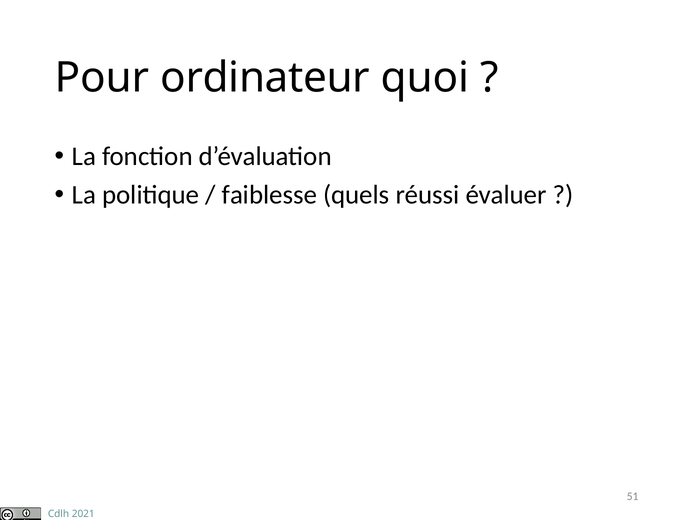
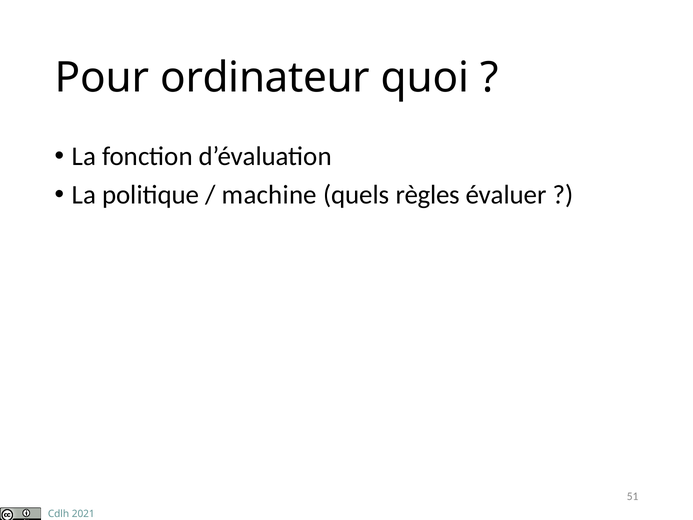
faiblesse: faiblesse -> machine
réussi: réussi -> règles
